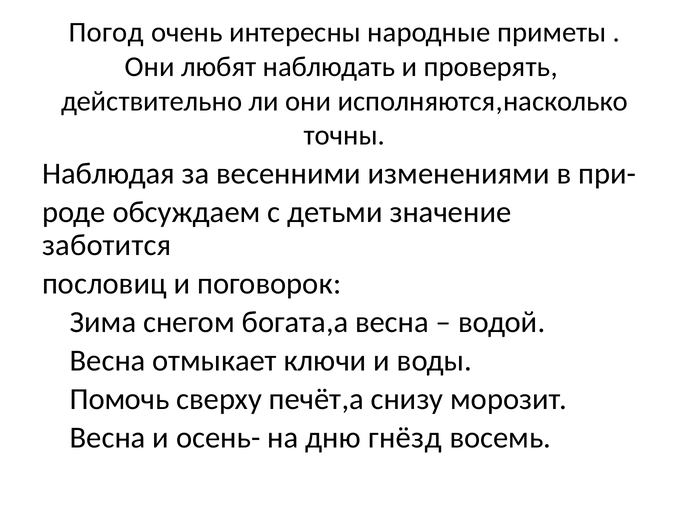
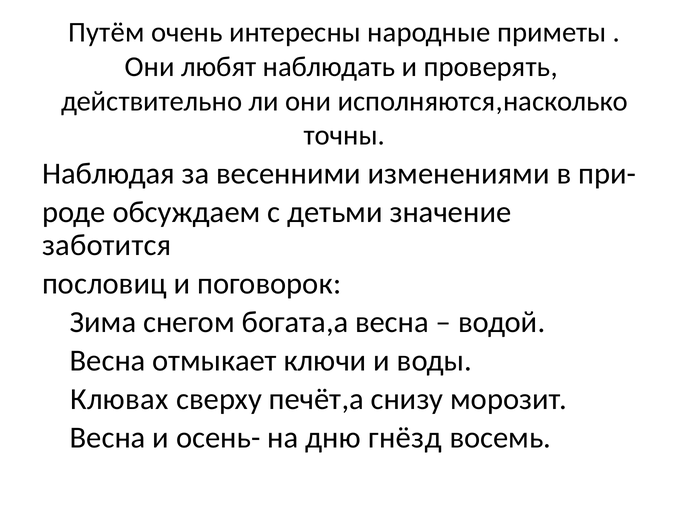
Погод: Погод -> Путём
Помочь: Помочь -> Клювах
